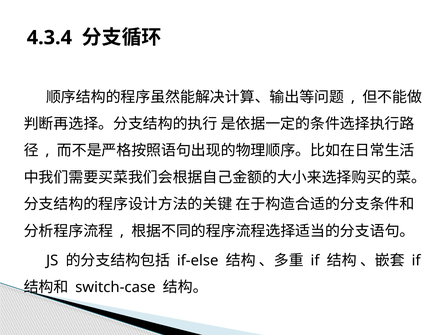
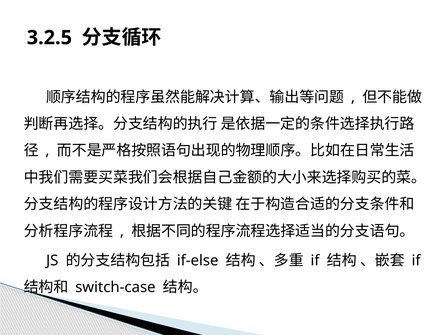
4.3.4: 4.3.4 -> 3.2.5
